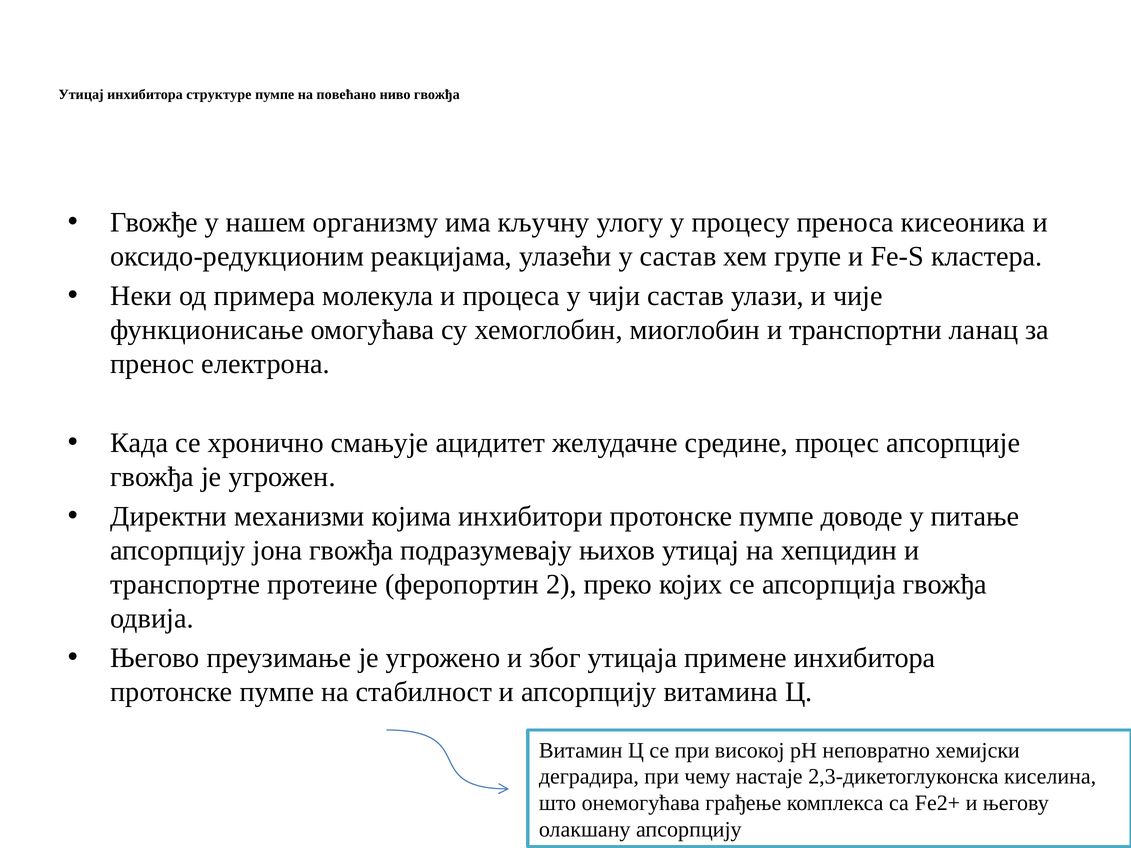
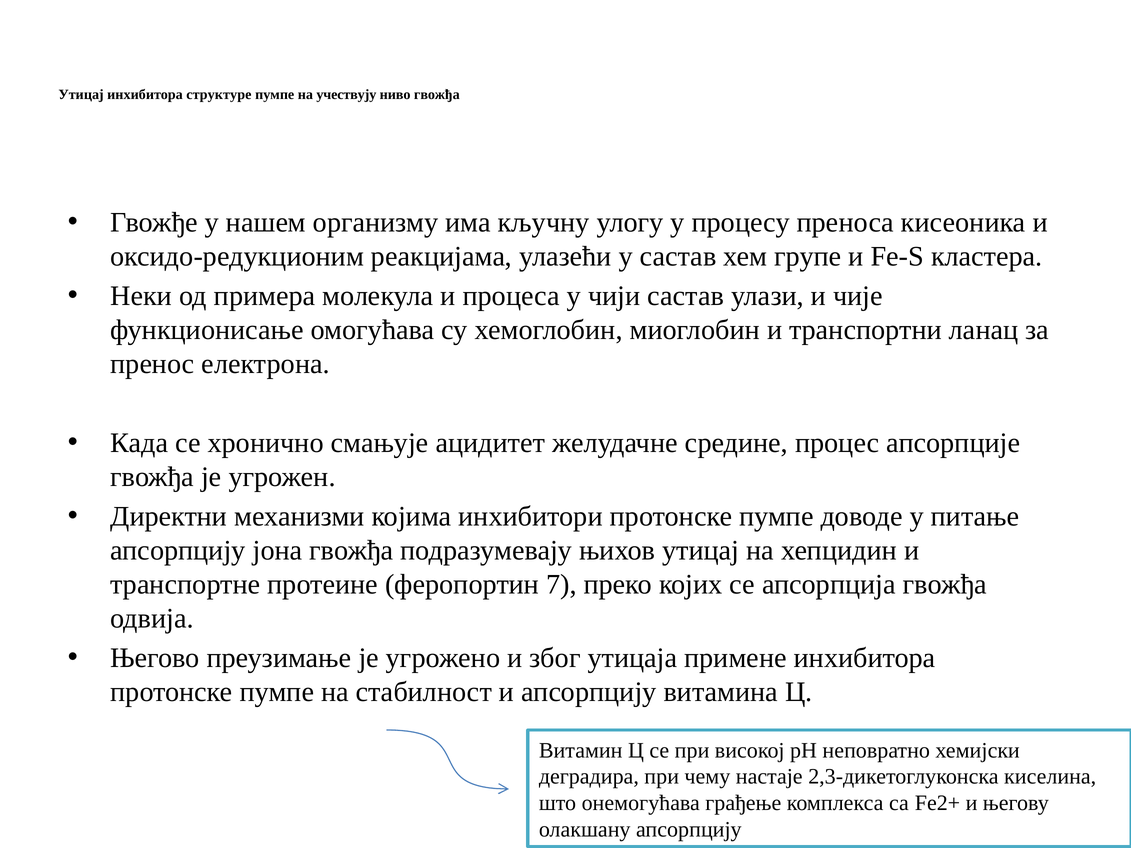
повећано: повећано -> учествују
2: 2 -> 7
